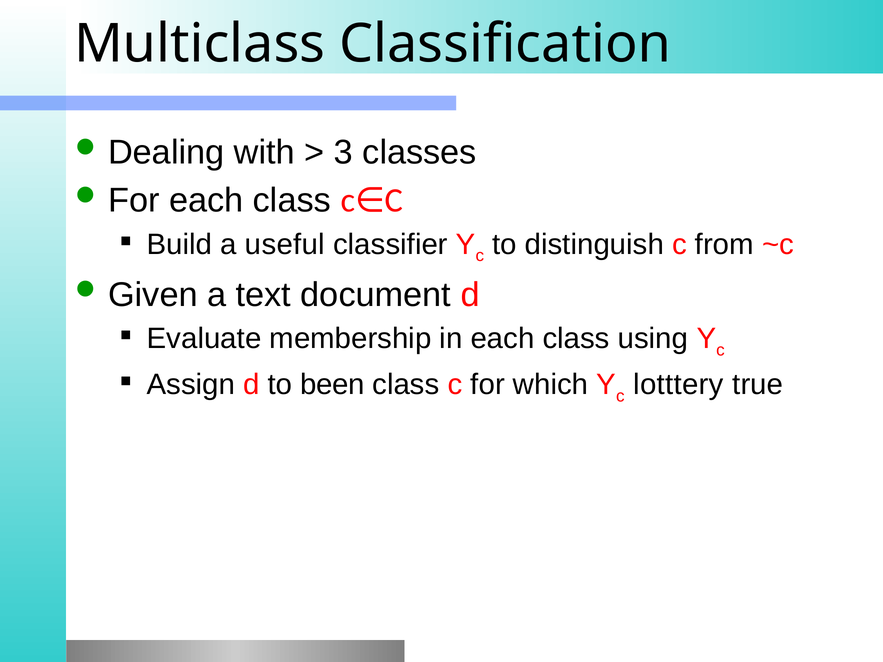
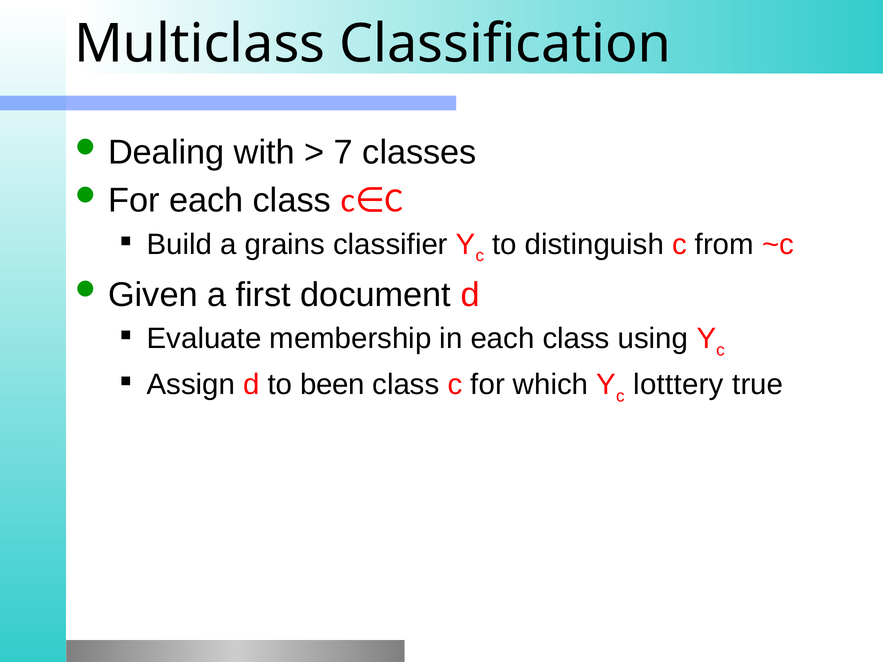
3: 3 -> 7
useful: useful -> grains
text: text -> first
